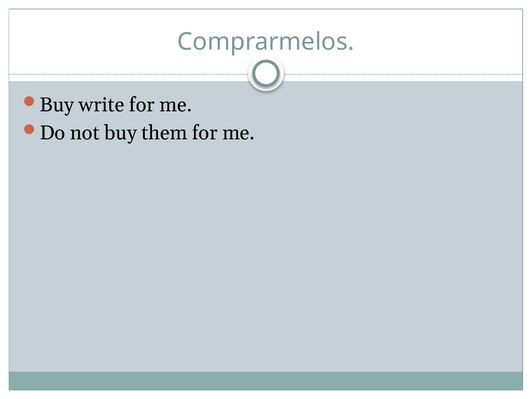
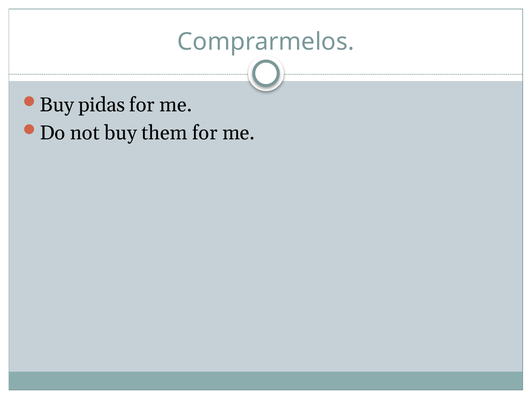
write: write -> pidas
